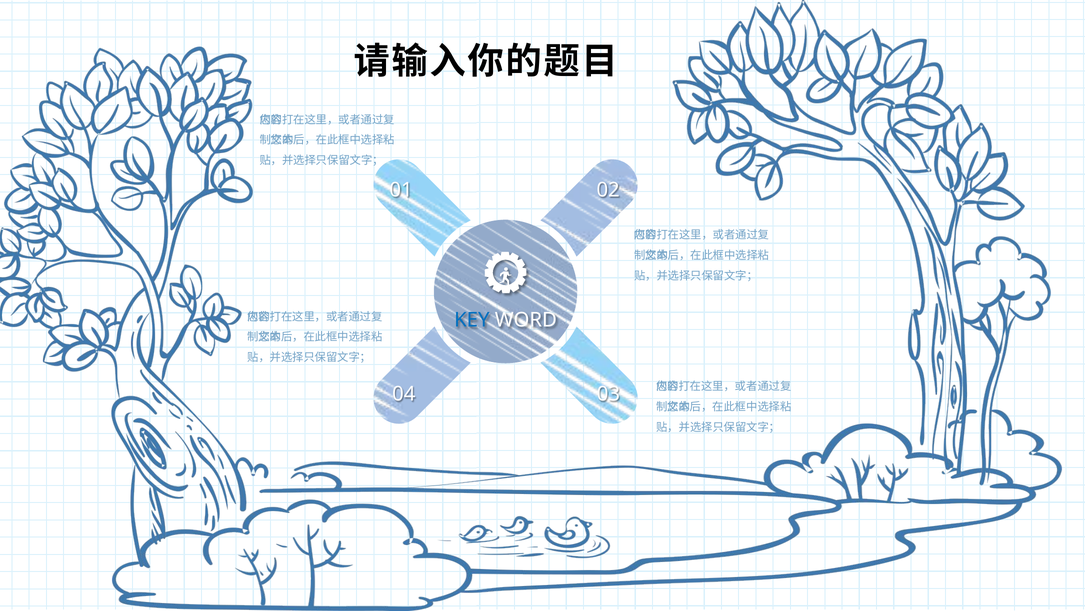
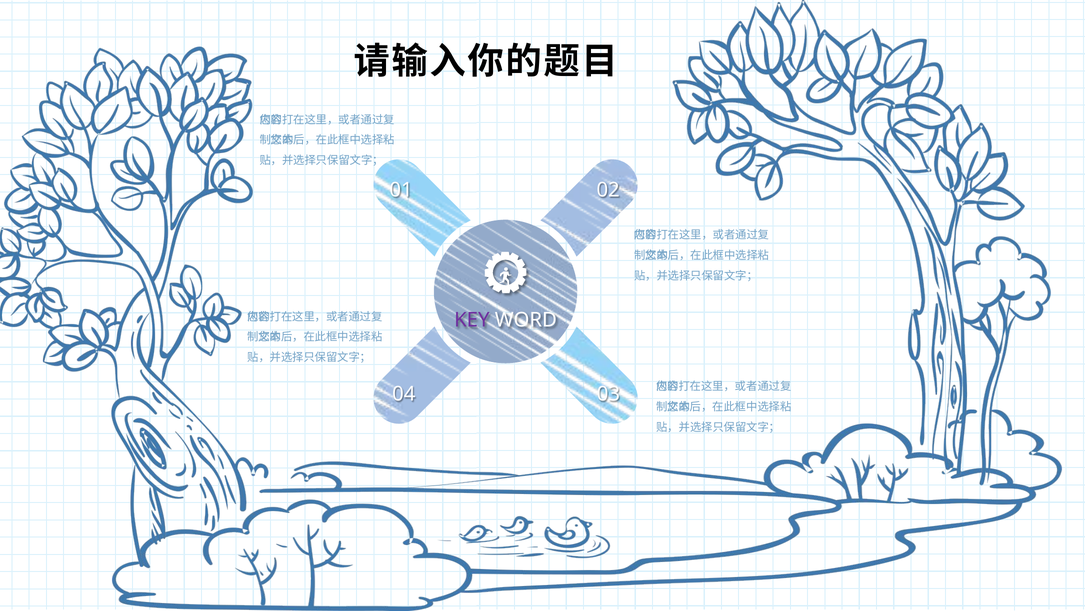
KEY colour: blue -> purple
